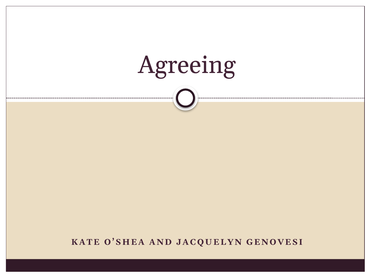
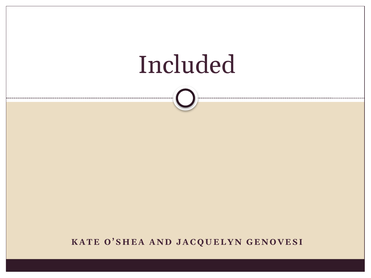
Agreeing: Agreeing -> Included
